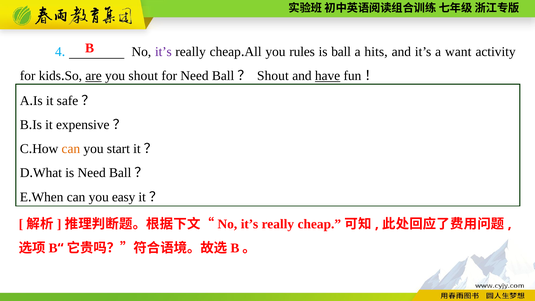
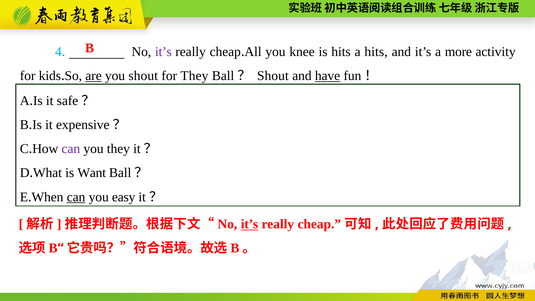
rules: rules -> knee
is ball: ball -> hits
want: want -> more
for Need: Need -> They
can at (71, 149) colour: orange -> purple
you start: start -> they
is Need: Need -> Want
can at (76, 197) underline: none -> present
it’s at (249, 224) underline: none -> present
